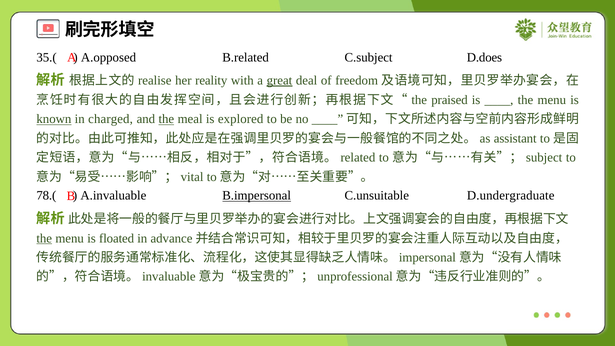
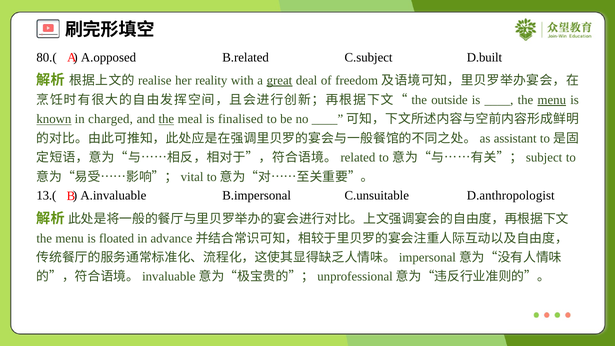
35.(: 35.( -> 80.(
D.does: D.does -> D.built
praised: praised -> outside
menu at (552, 100) underline: none -> present
explored: explored -> finalised
78.(: 78.( -> 13.(
B.impersonal underline: present -> none
D.undergraduate: D.undergraduate -> D.anthropologist
the at (44, 238) underline: present -> none
